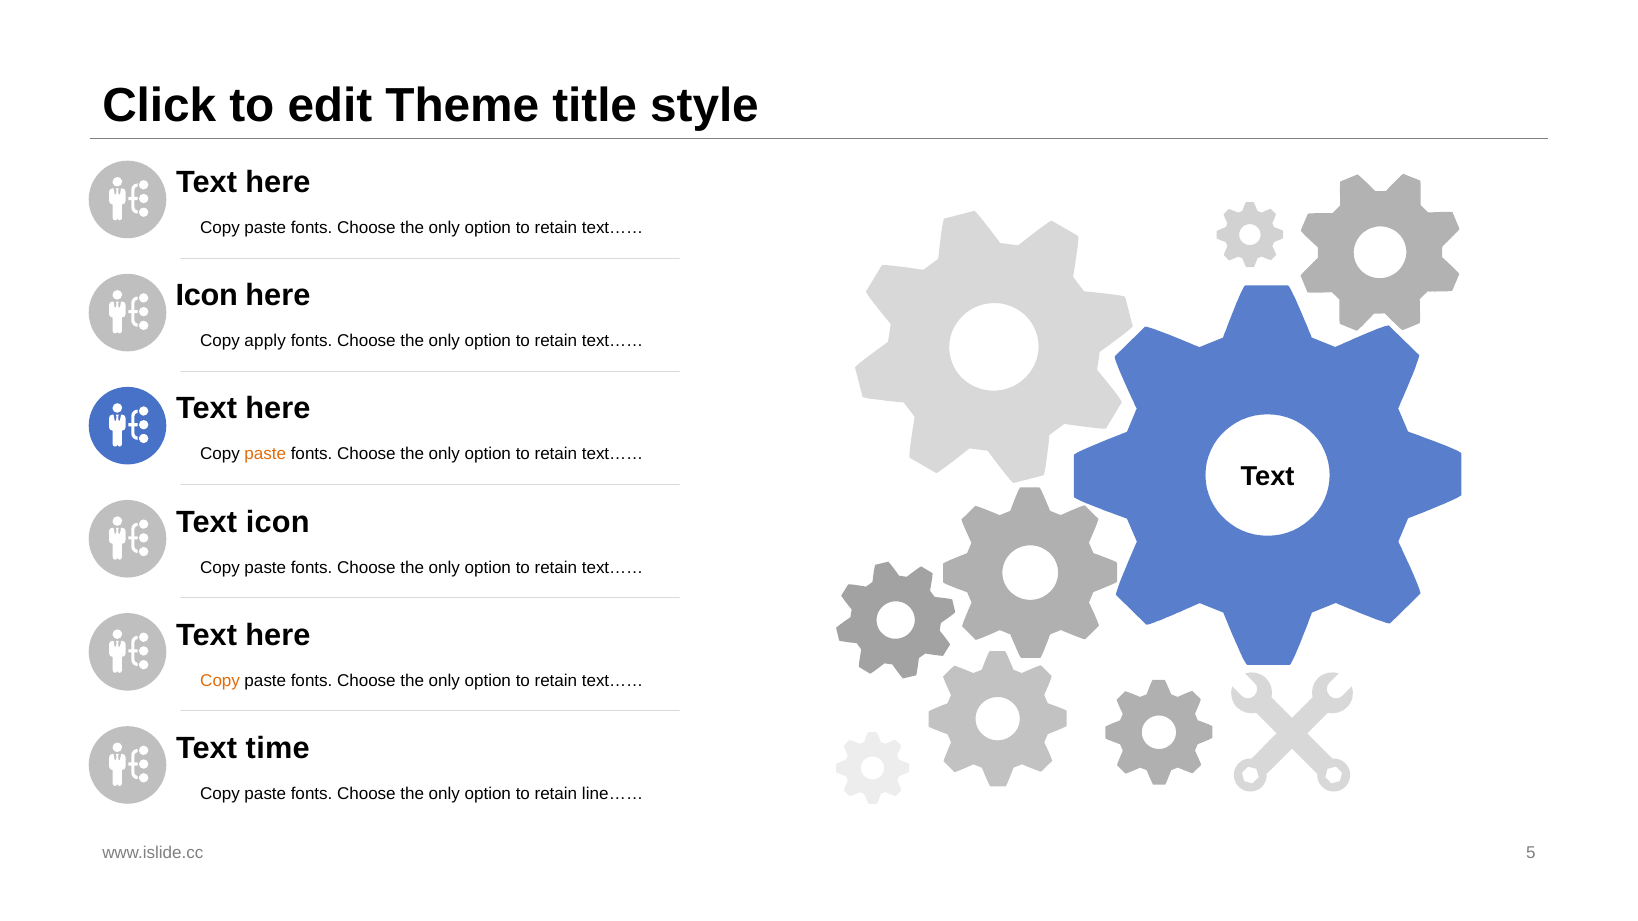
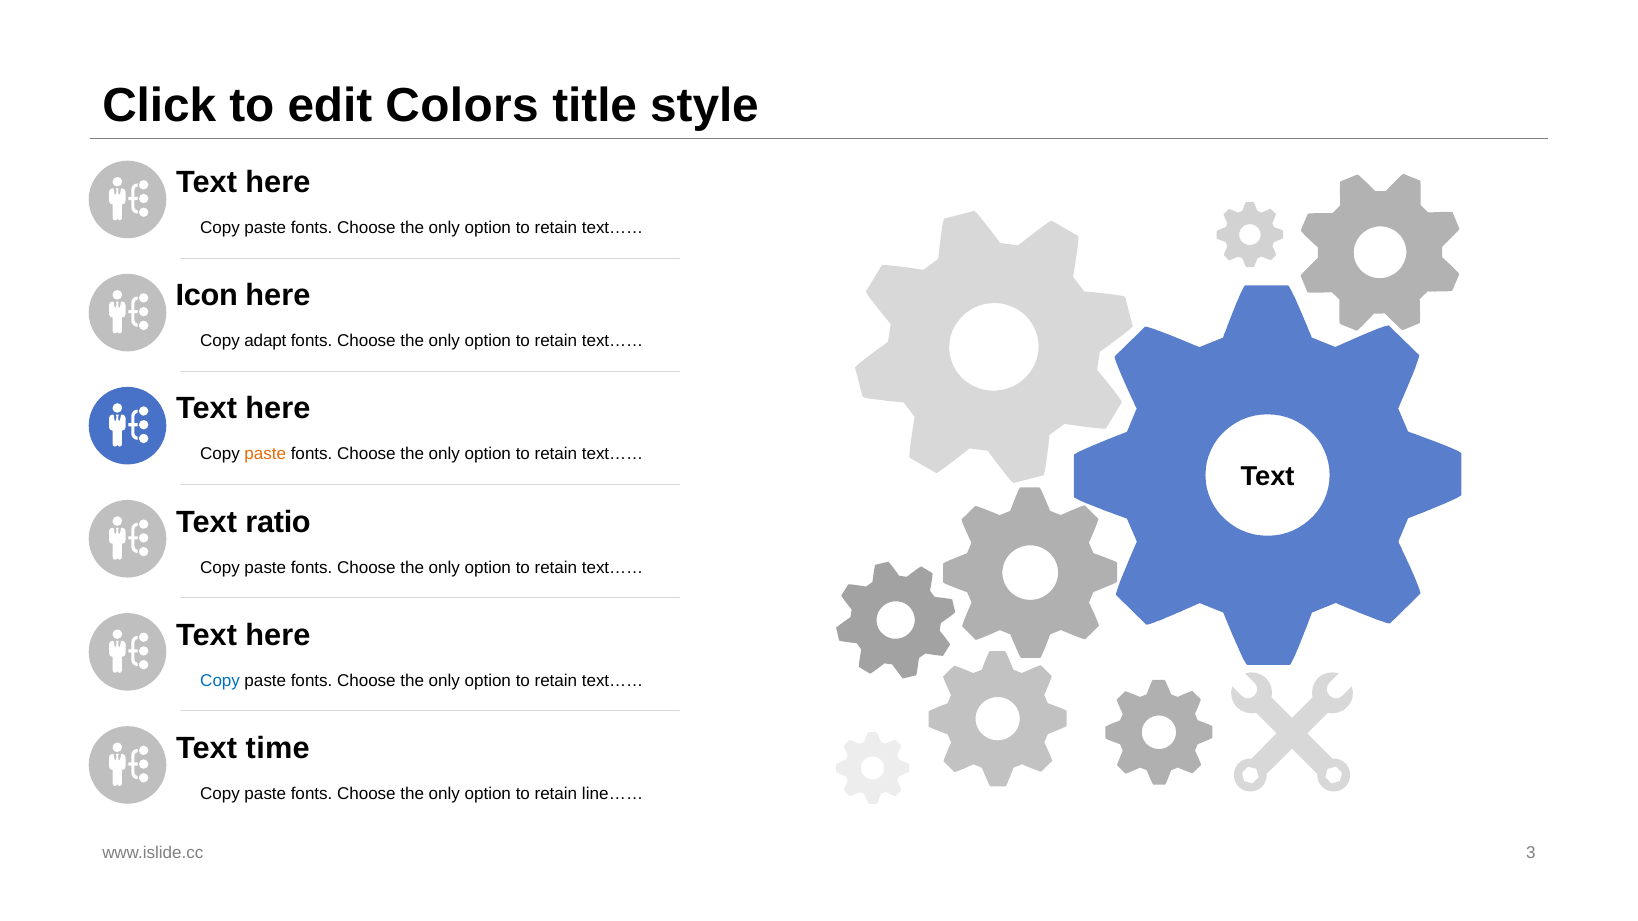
Theme: Theme -> Colors
apply: apply -> adapt
Text icon: icon -> ratio
Copy at (220, 681) colour: orange -> blue
5: 5 -> 3
